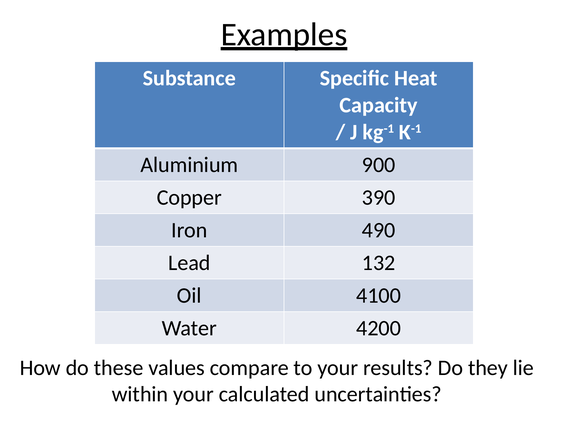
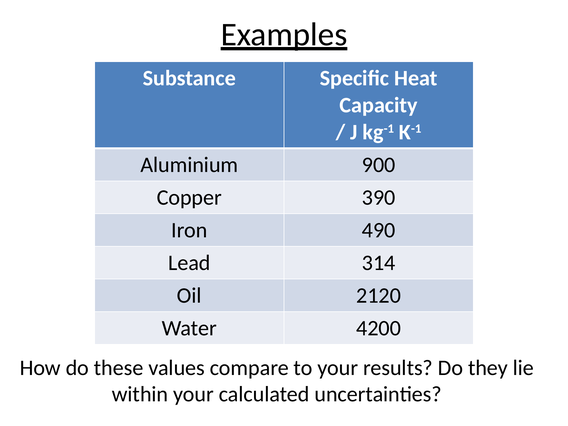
132: 132 -> 314
4100: 4100 -> 2120
